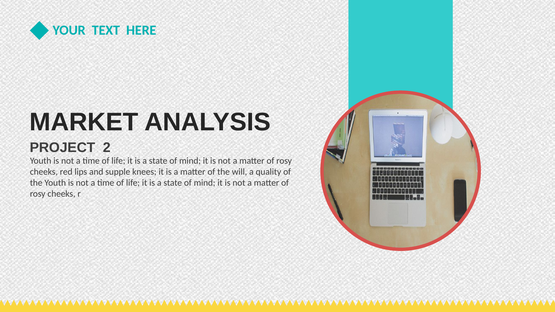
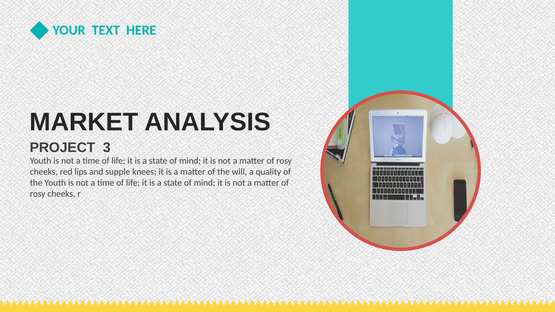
2: 2 -> 3
